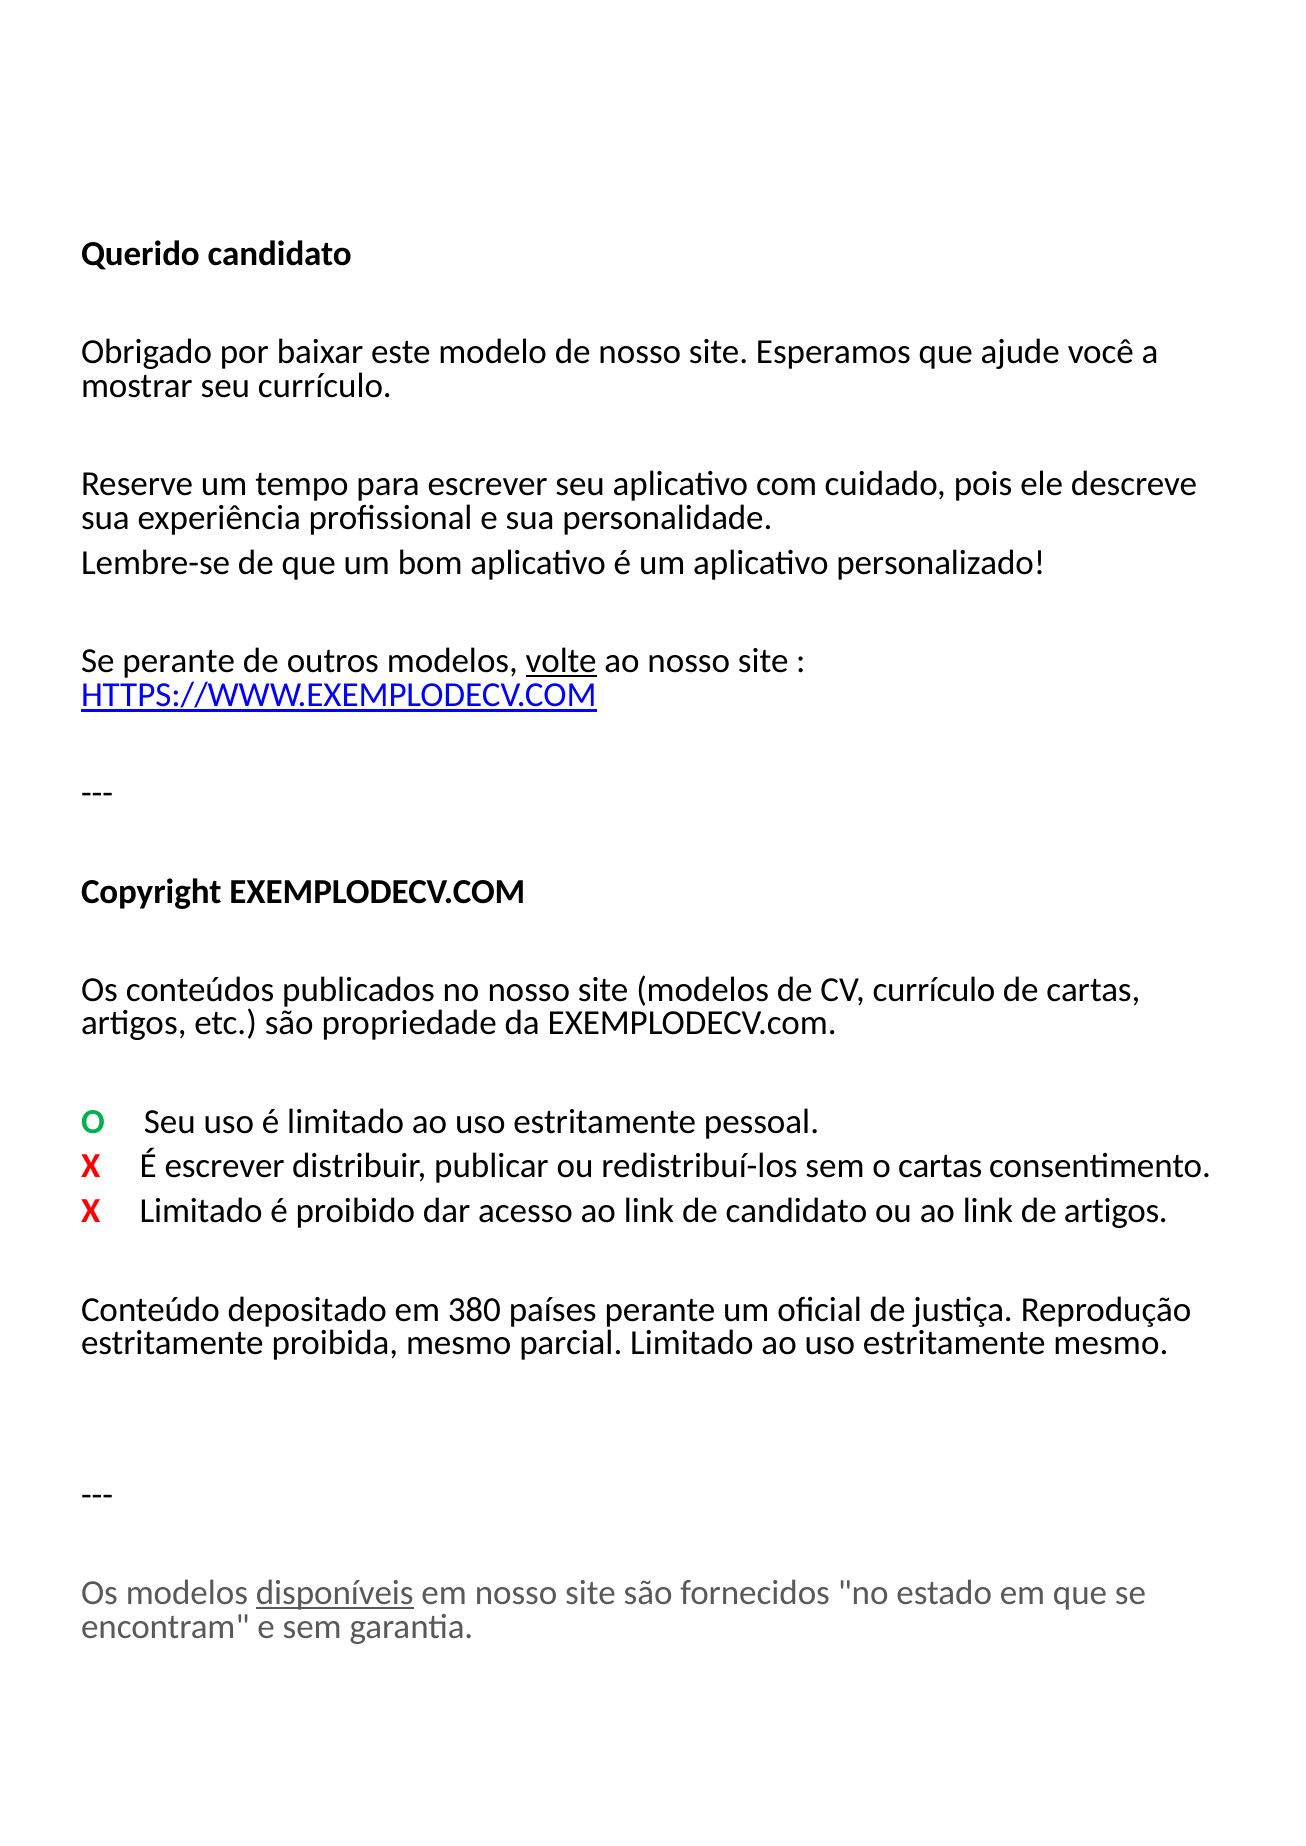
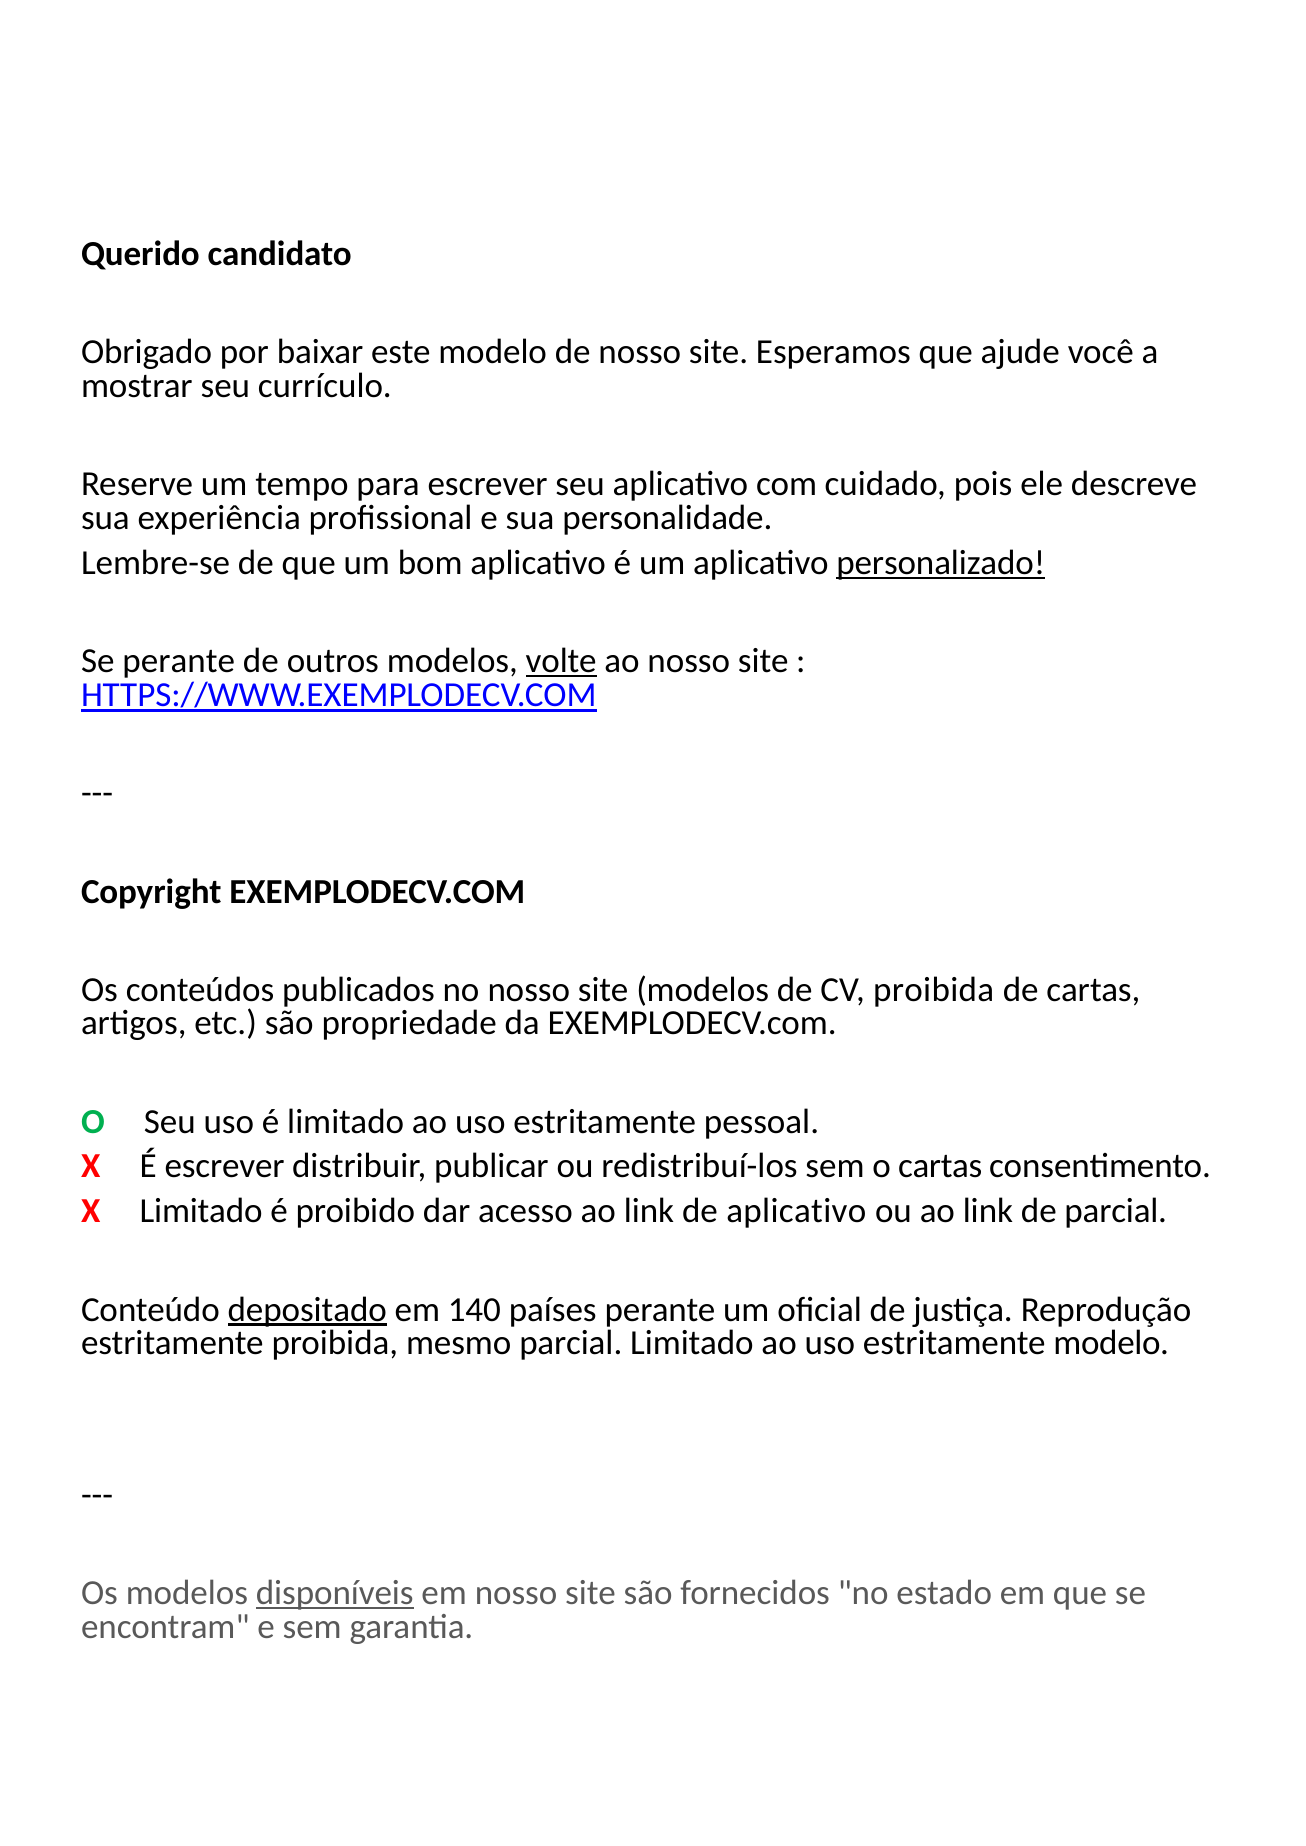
personalizado underline: none -> present
CV currículo: currículo -> proibida
de candidato: candidato -> aplicativo
de artigos: artigos -> parcial
depositado underline: none -> present
380: 380 -> 140
estritamente mesmo: mesmo -> modelo
